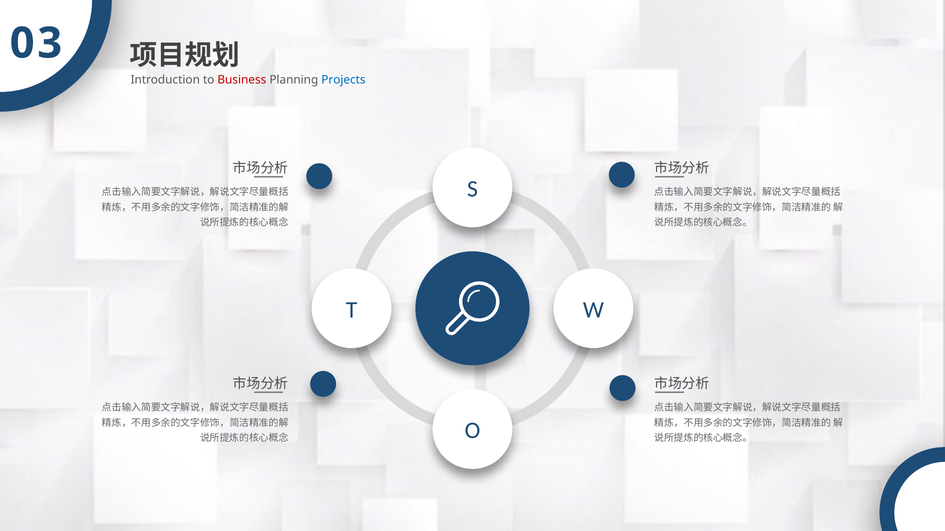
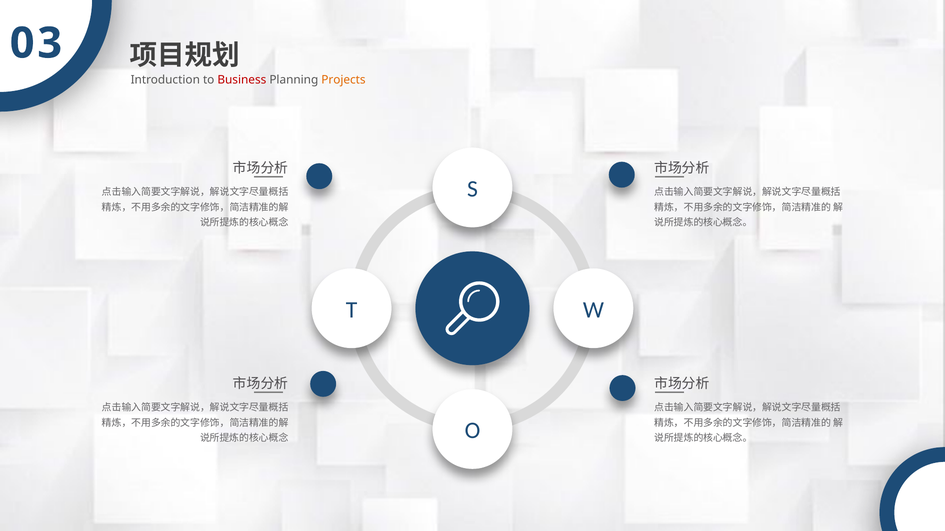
Projects colour: blue -> orange
